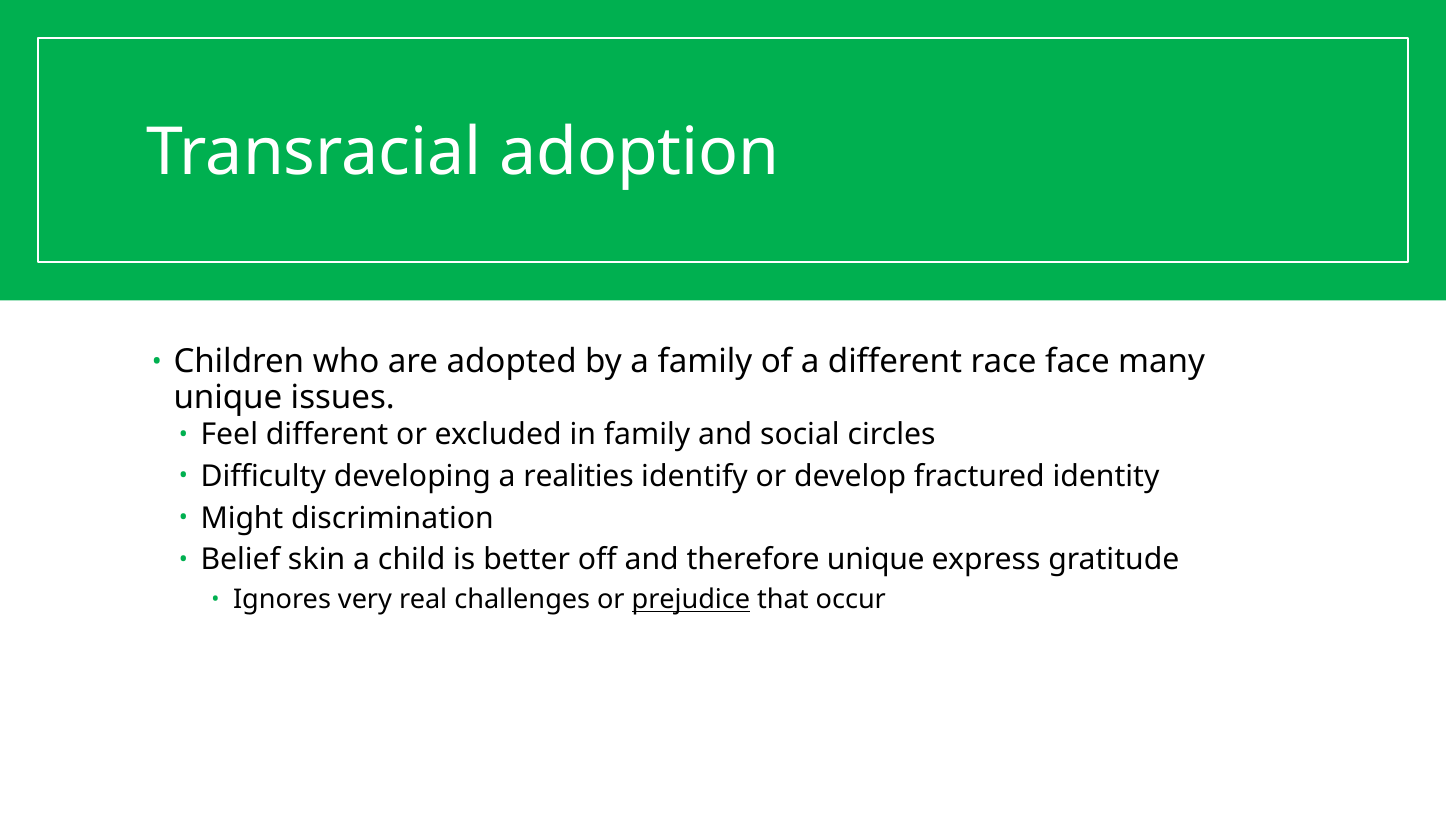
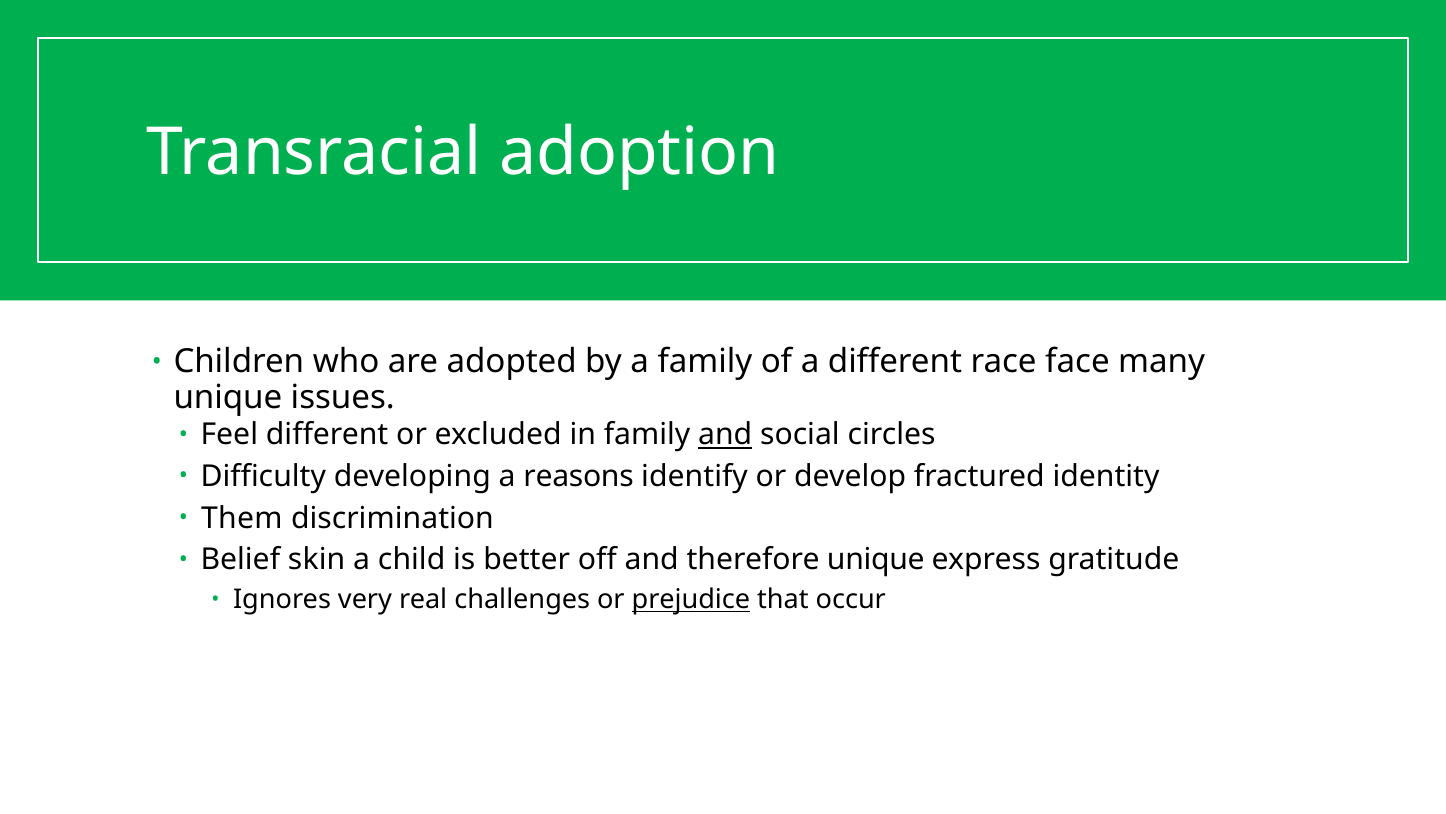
and at (725, 434) underline: none -> present
realities: realities -> reasons
Might: Might -> Them
